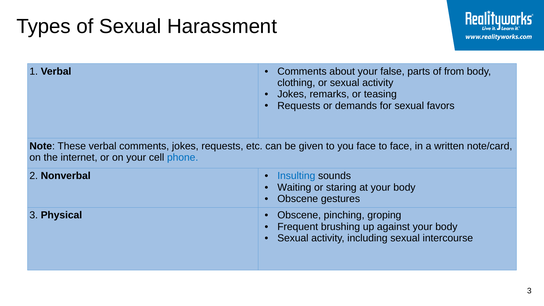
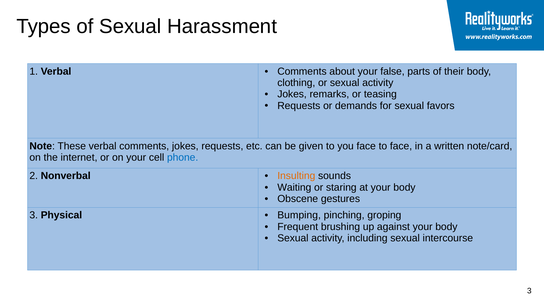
from: from -> their
Insulting colour: blue -> orange
Obscene at (299, 215): Obscene -> Bumping
